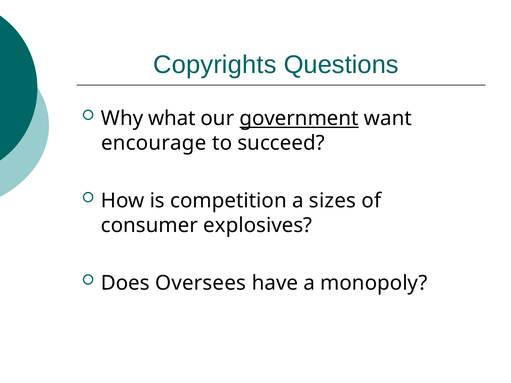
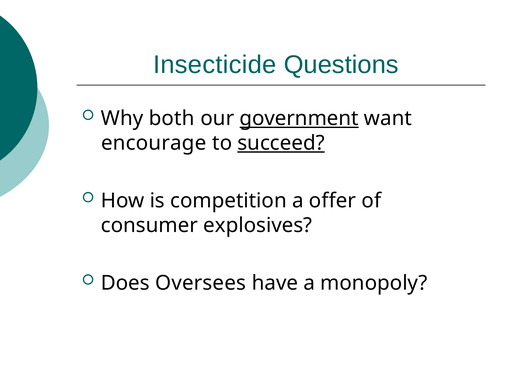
Copyrights: Copyrights -> Insecticide
what: what -> both
succeed underline: none -> present
sizes: sizes -> offer
